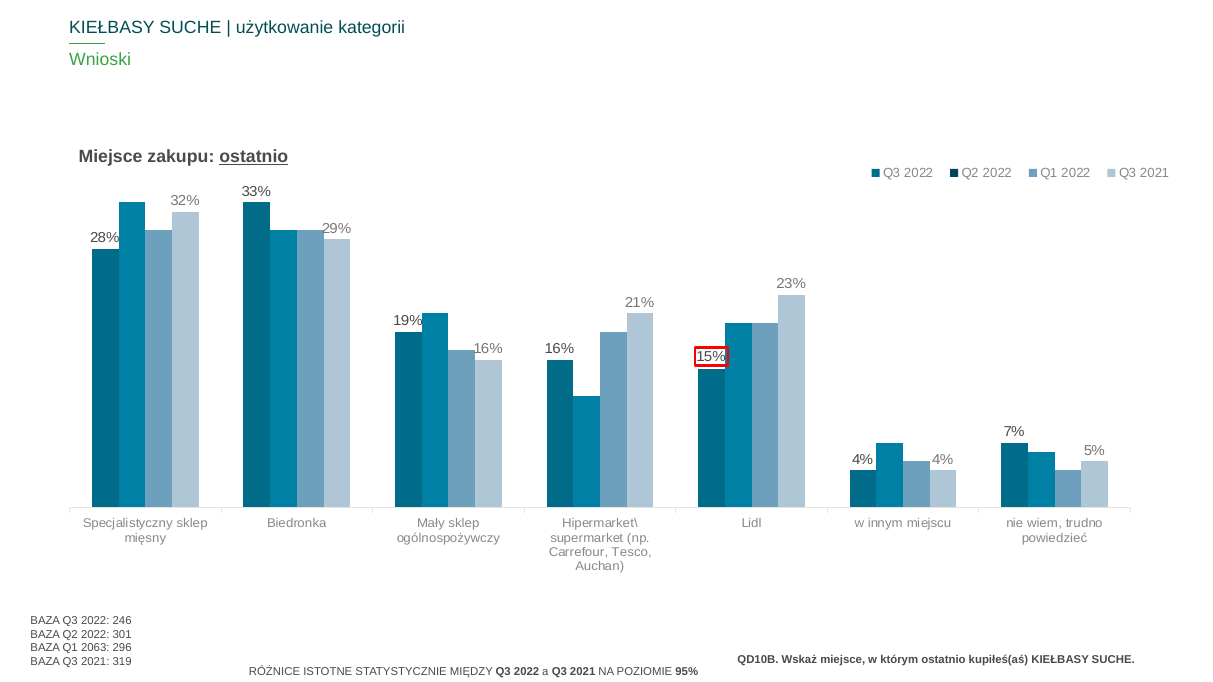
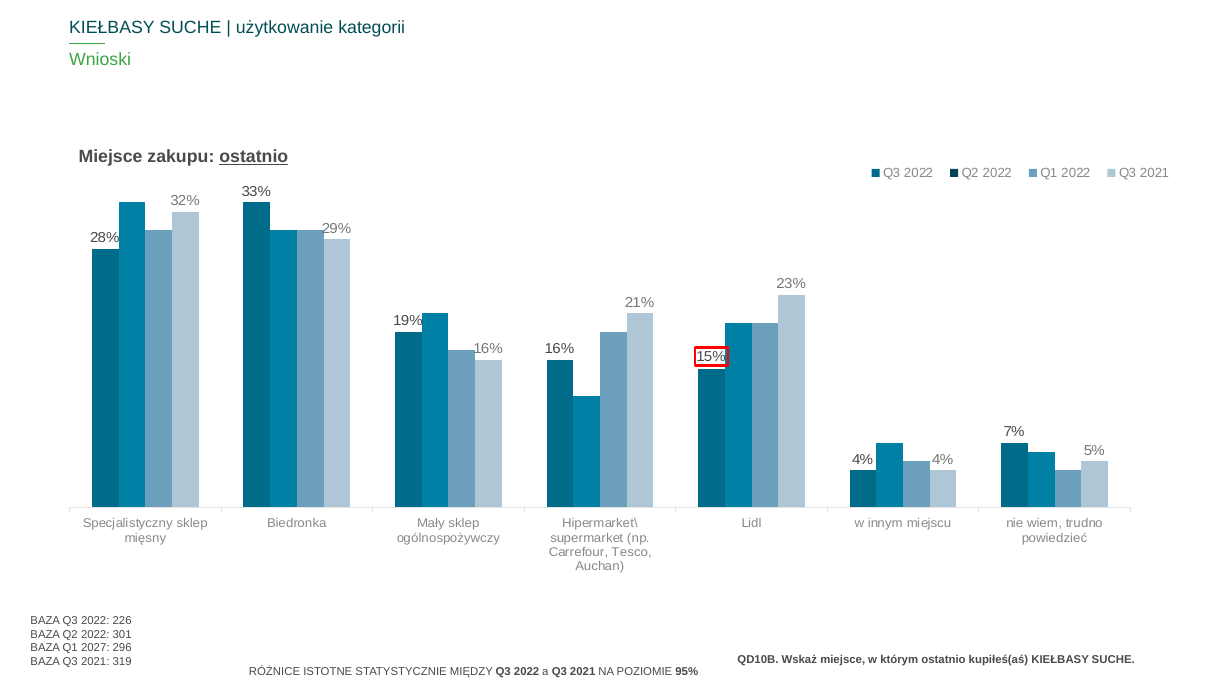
246: 246 -> 226
2063: 2063 -> 2027
